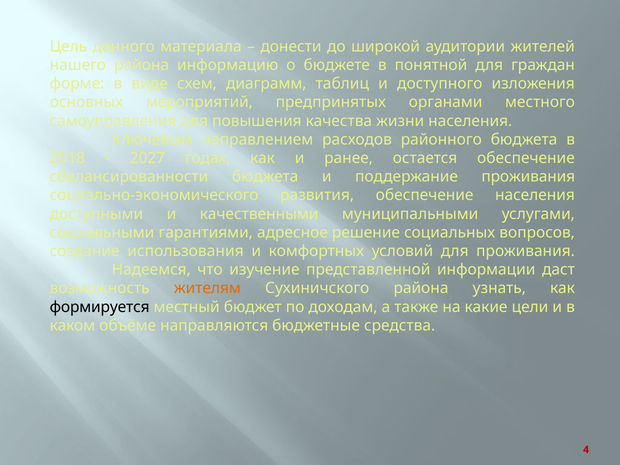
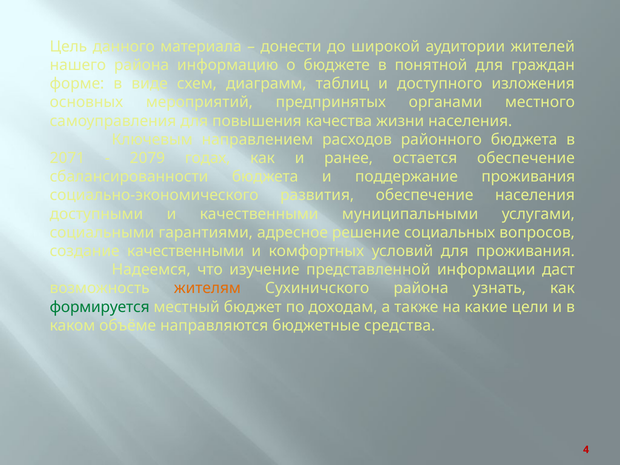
2018: 2018 -> 2071
2027: 2027 -> 2079
создание использования: использования -> качественными
формируется colour: black -> green
